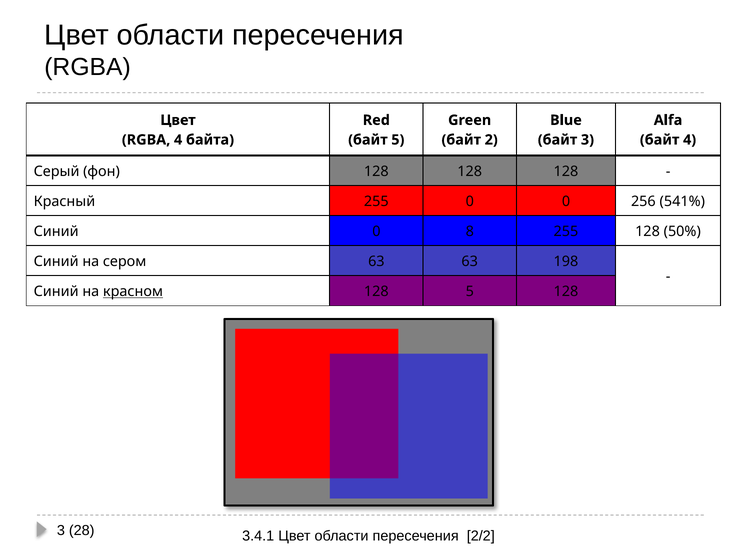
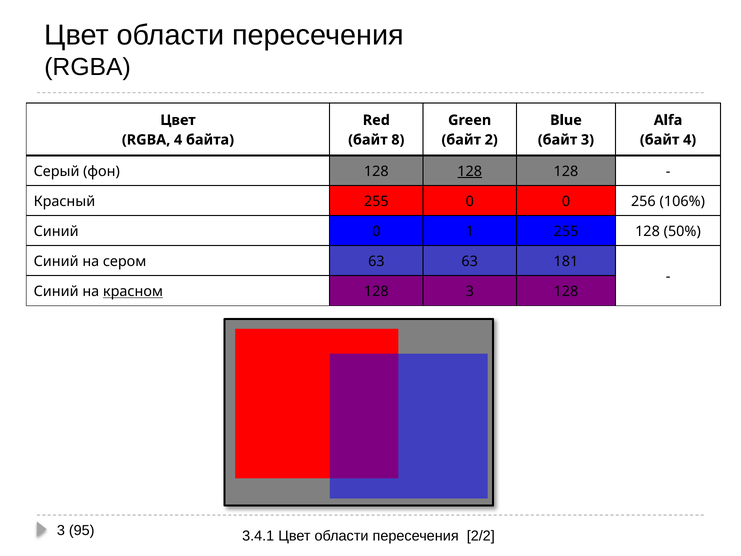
байт 5: 5 -> 8
128 at (470, 171) underline: none -> present
541%: 541% -> 106%
8: 8 -> 1
198: 198 -> 181
128 5: 5 -> 3
28: 28 -> 95
